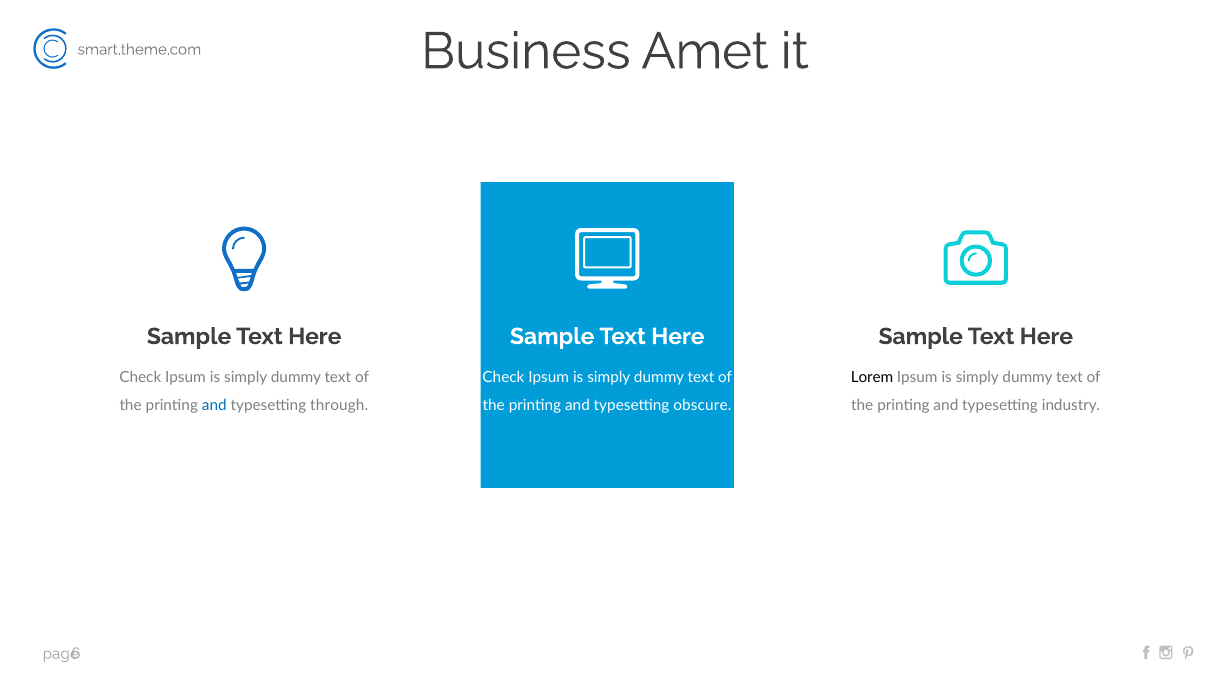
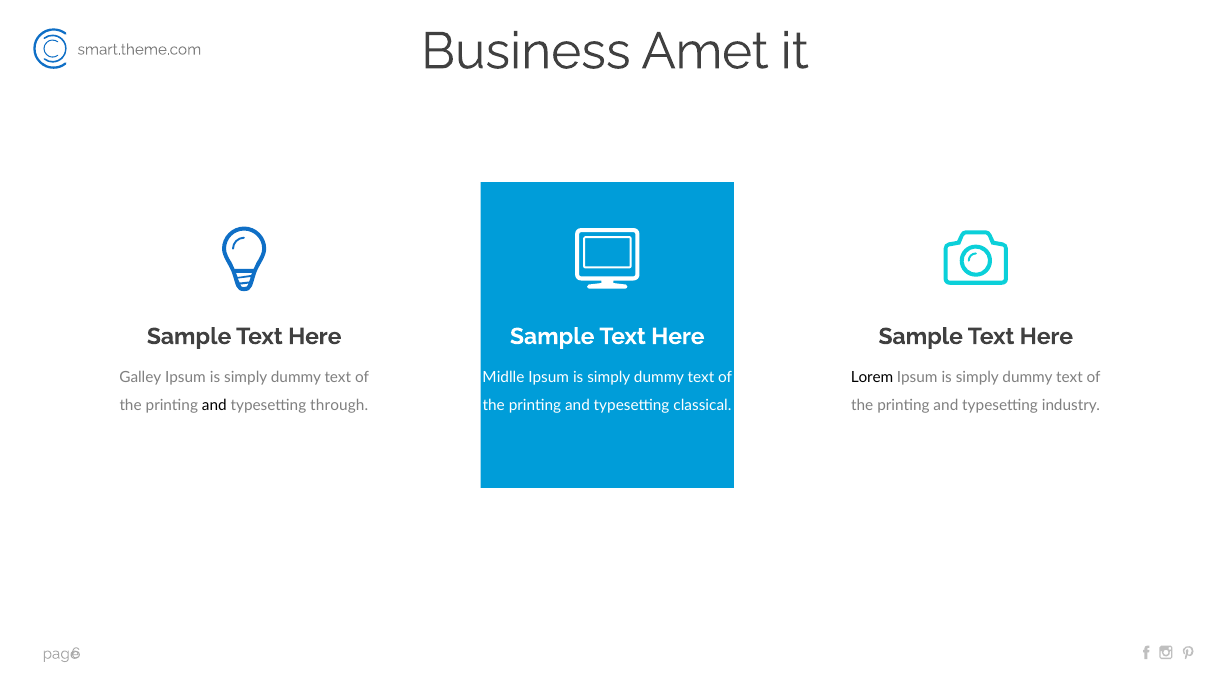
Check at (140, 378): Check -> Galley
Check at (503, 378): Check -> Midlle
and at (214, 405) colour: blue -> black
obscure: obscure -> classical
